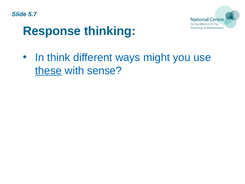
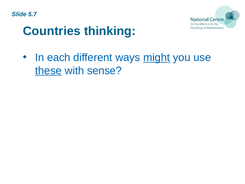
Response: Response -> Countries
think: think -> each
might underline: none -> present
